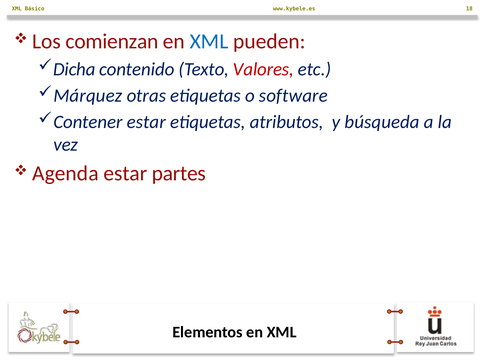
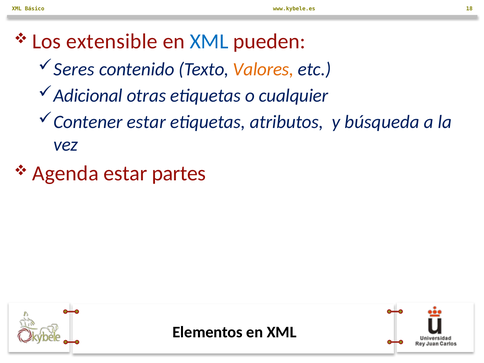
comienzan: comienzan -> extensible
Dicha: Dicha -> Seres
Valores colour: red -> orange
Márquez: Márquez -> Adicional
software: software -> cualquier
